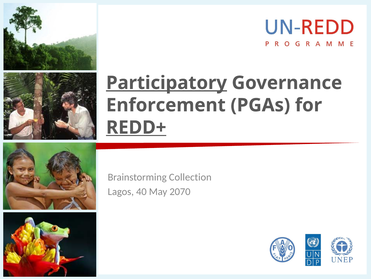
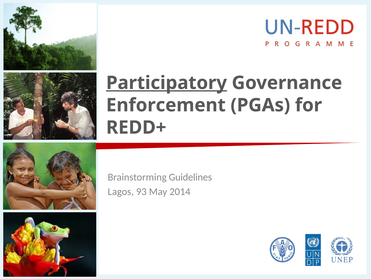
REDD+ underline: present -> none
Collection: Collection -> Guidelines
40: 40 -> 93
2070: 2070 -> 2014
